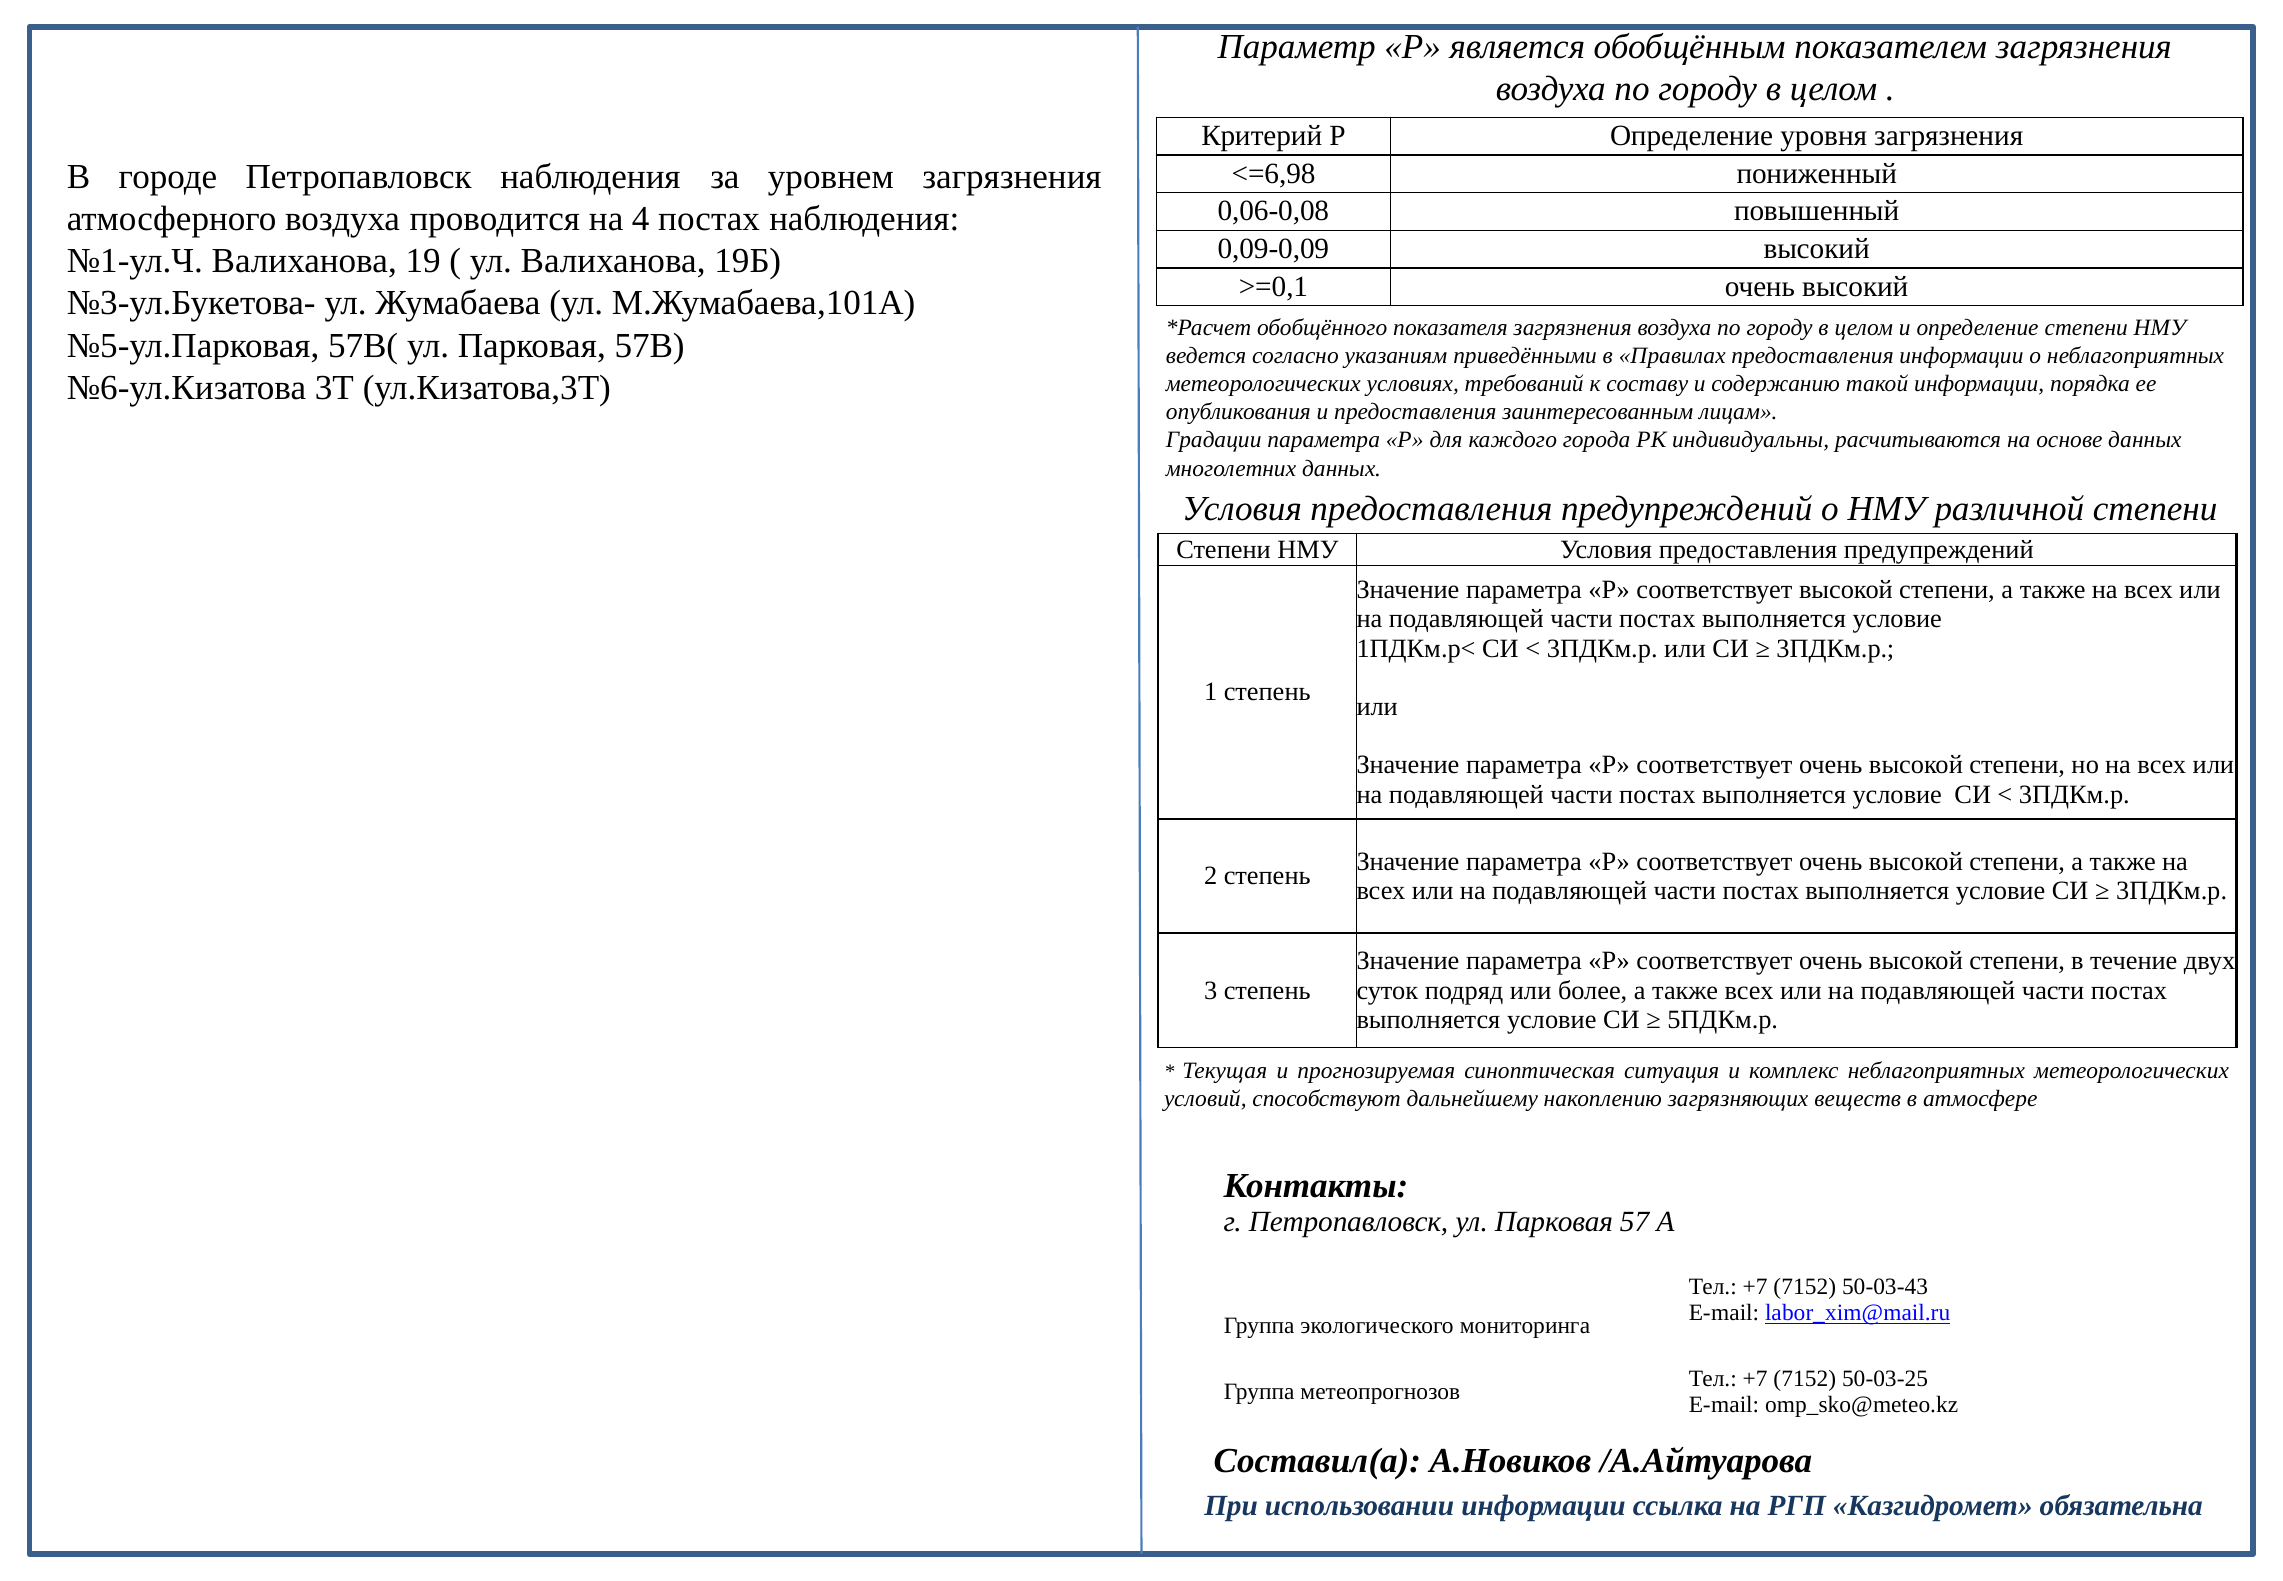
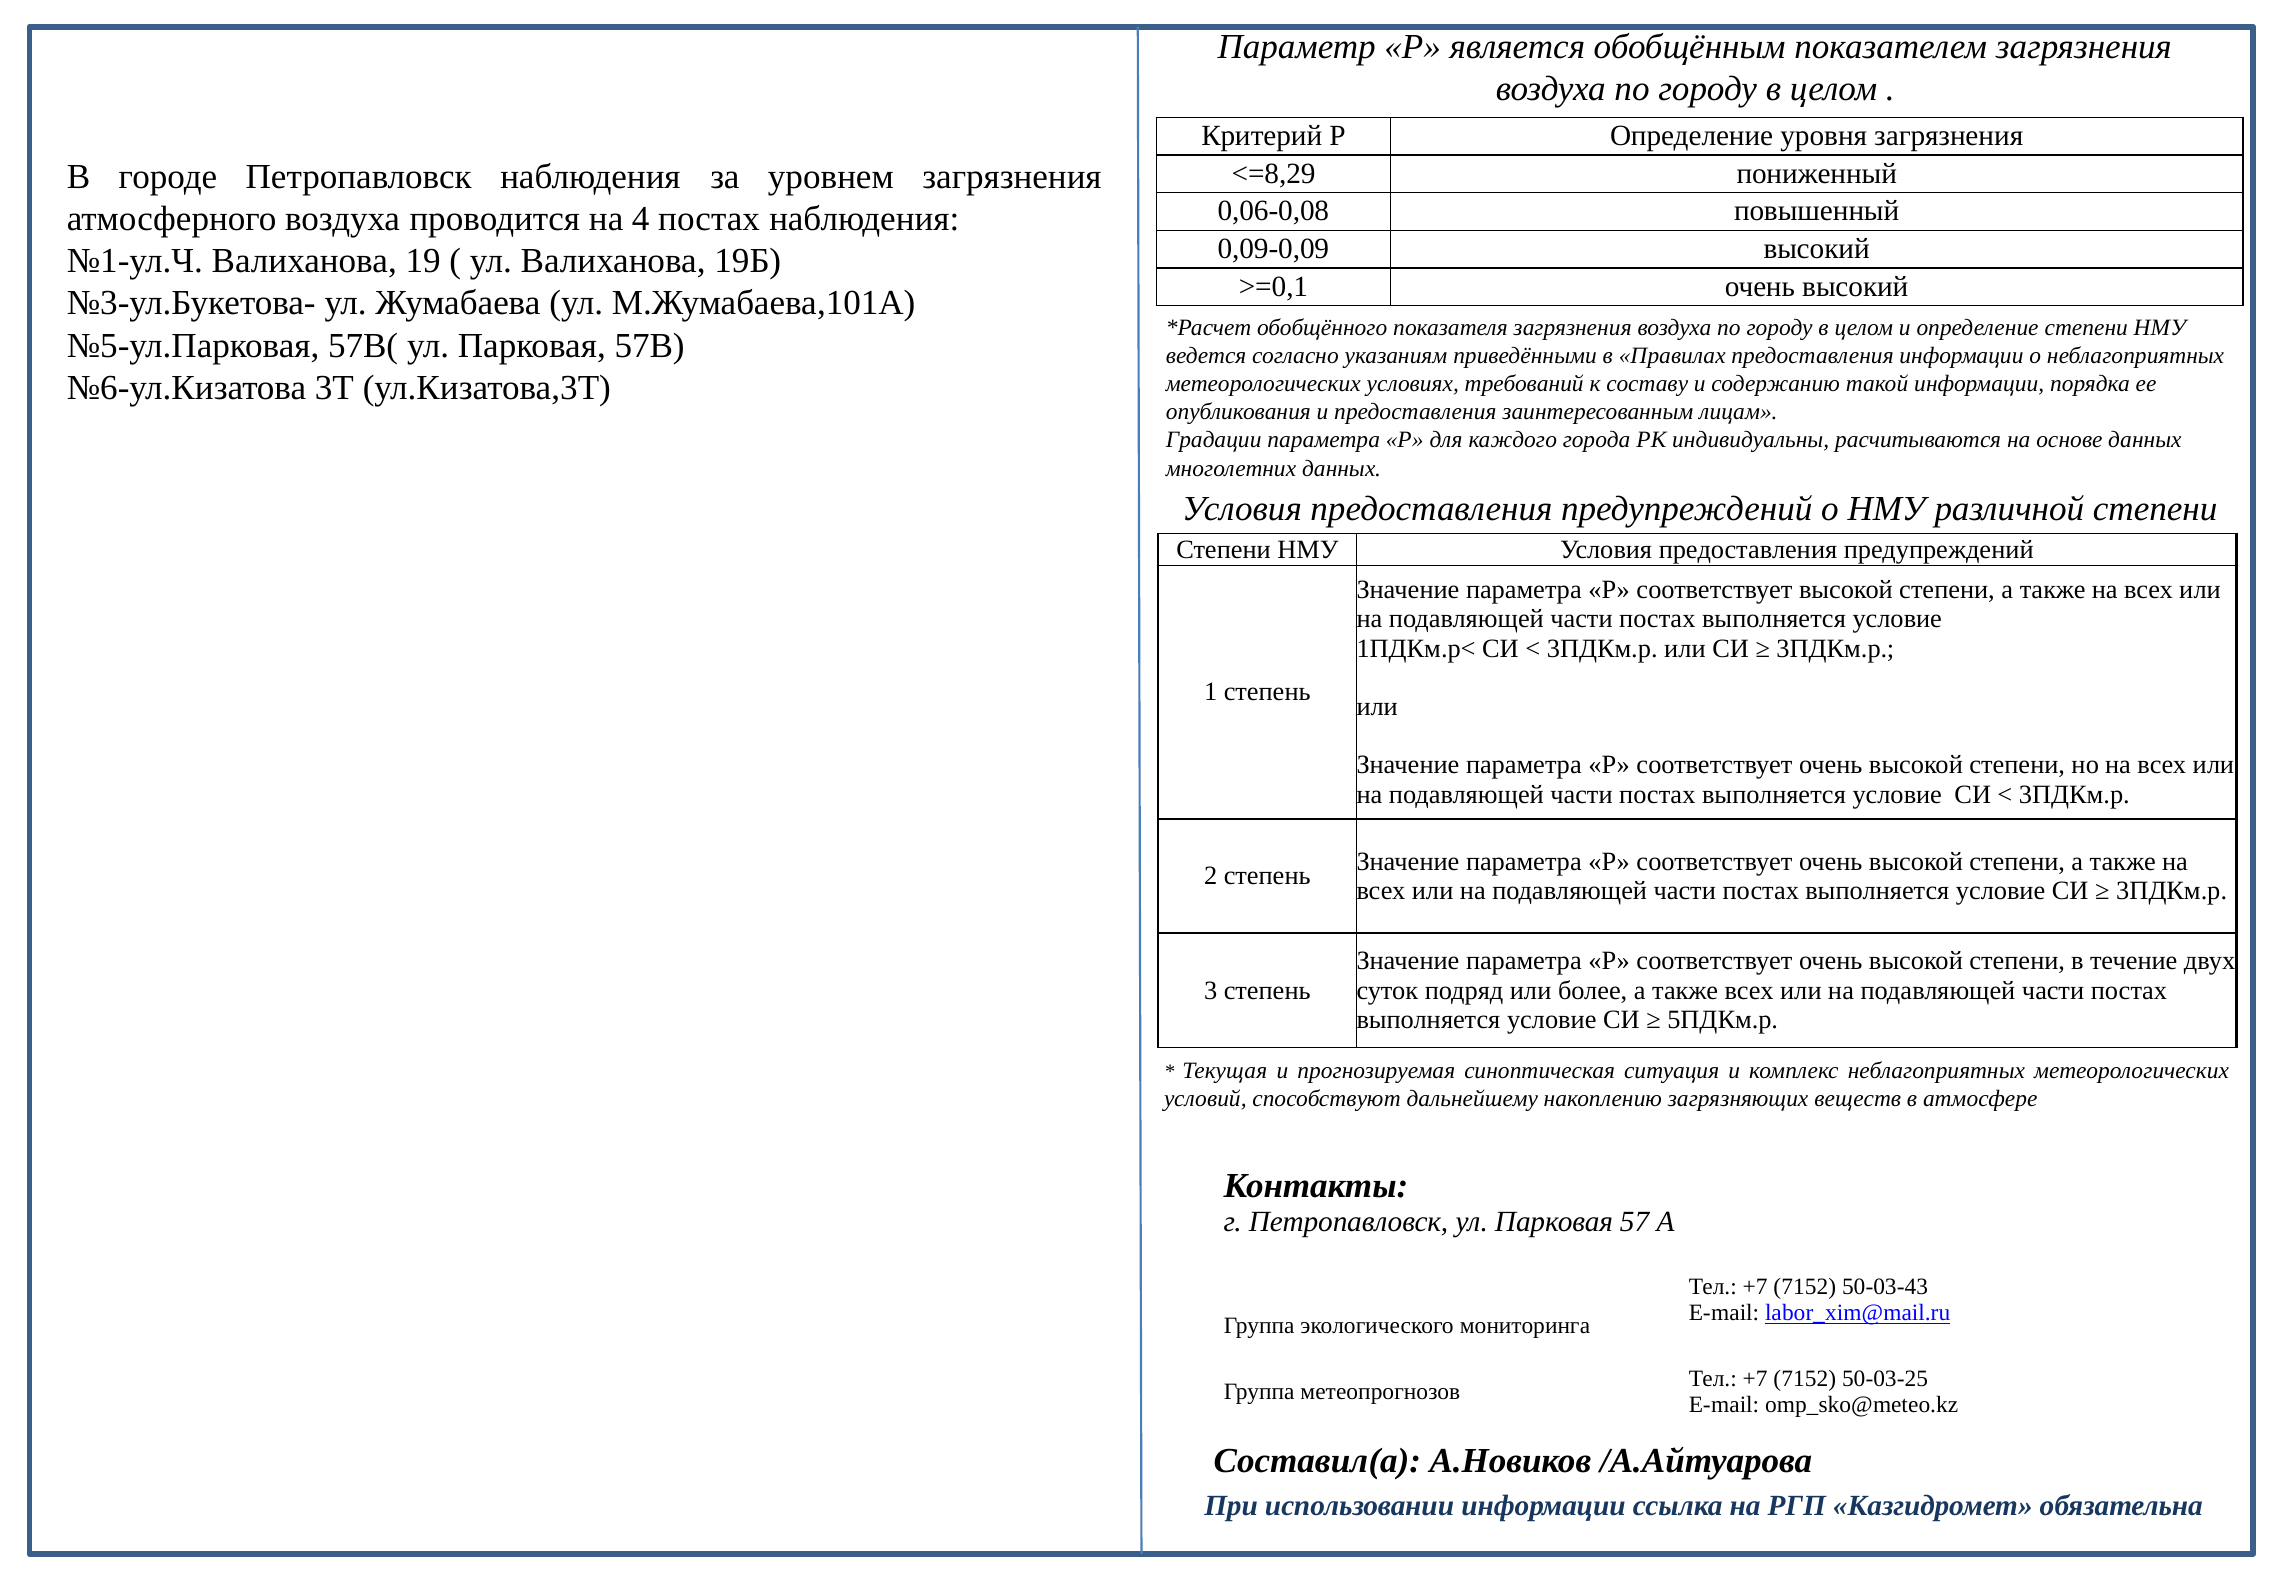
<=6,98: <=6,98 -> <=8,29
